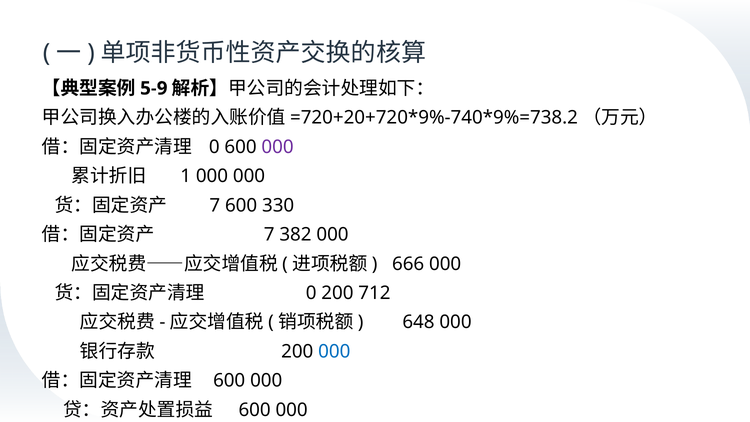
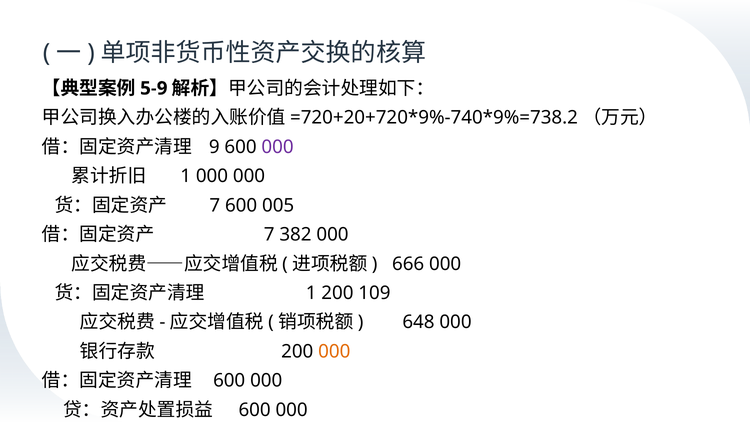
0 at (214, 147): 0 -> 9
330: 330 -> 005
0 at (311, 293): 0 -> 1
712: 712 -> 109
000 at (334, 351) colour: blue -> orange
